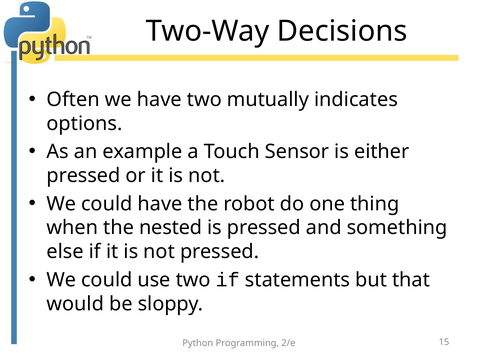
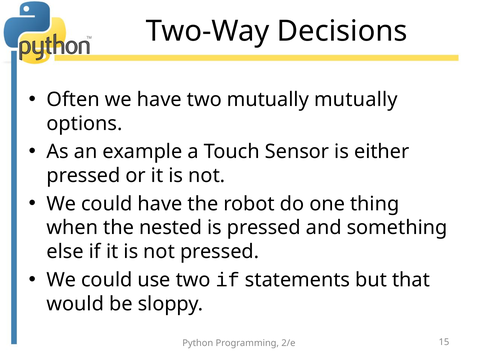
mutually indicates: indicates -> mutually
